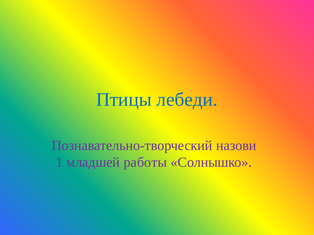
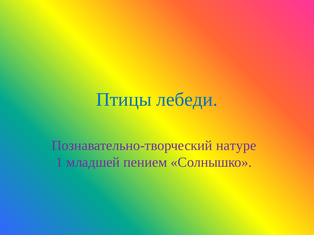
назови: назови -> натуре
работы: работы -> пением
